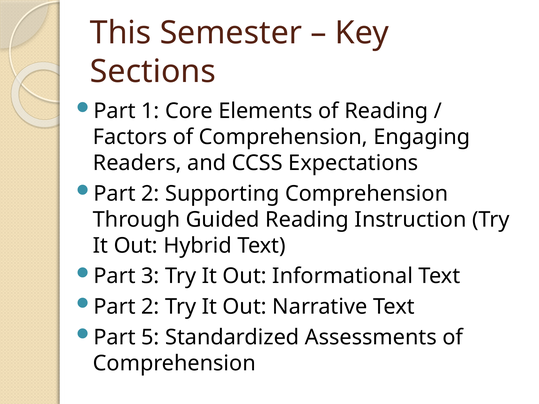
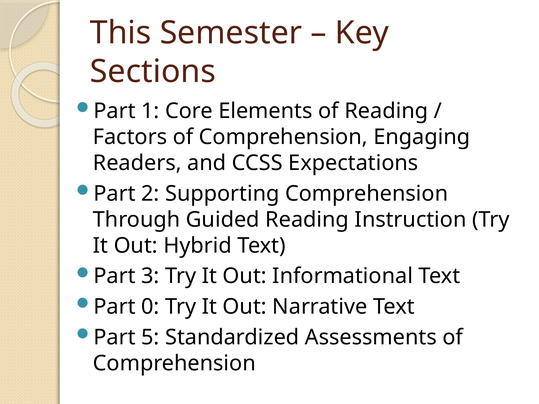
2 at (150, 307): 2 -> 0
